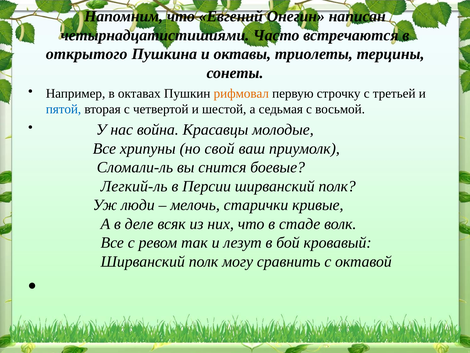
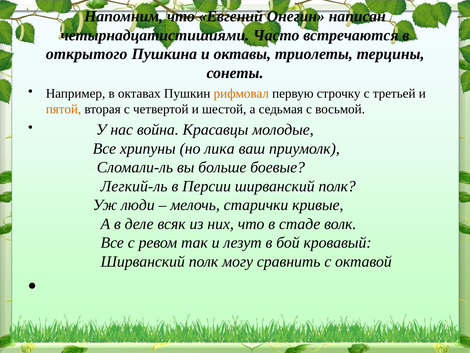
пятой colour: blue -> orange
свой: свой -> лика
снится: снится -> больше
